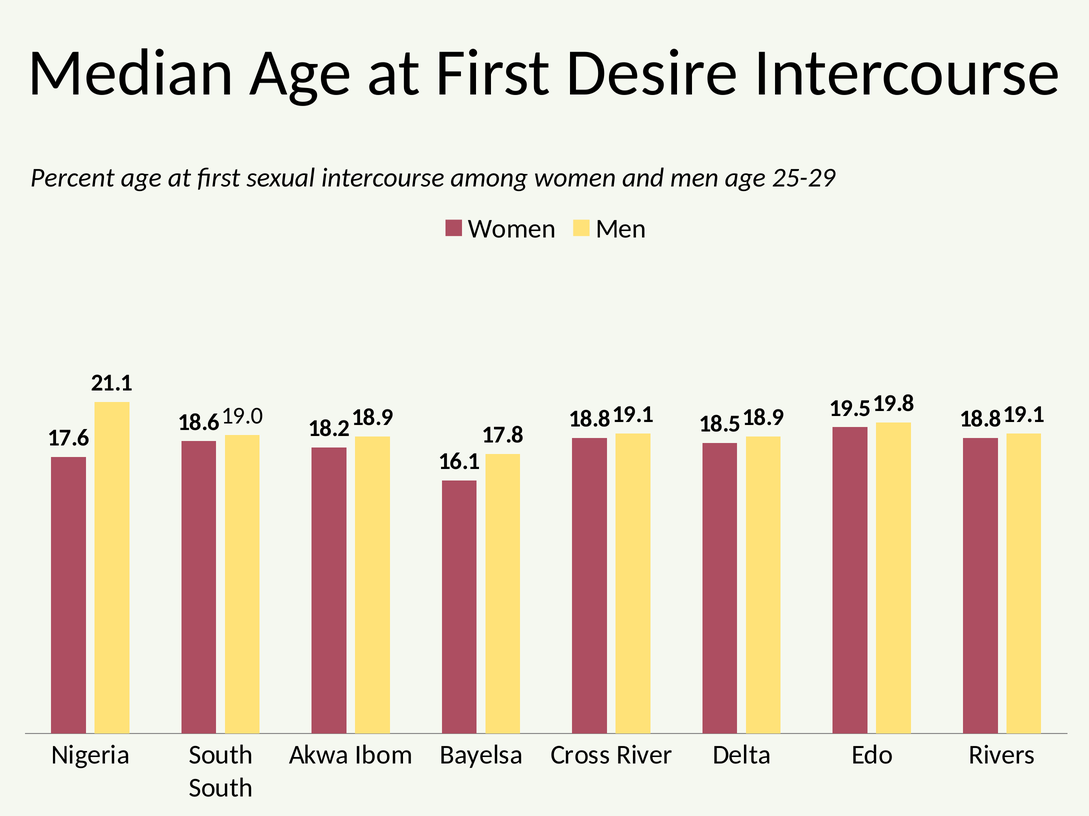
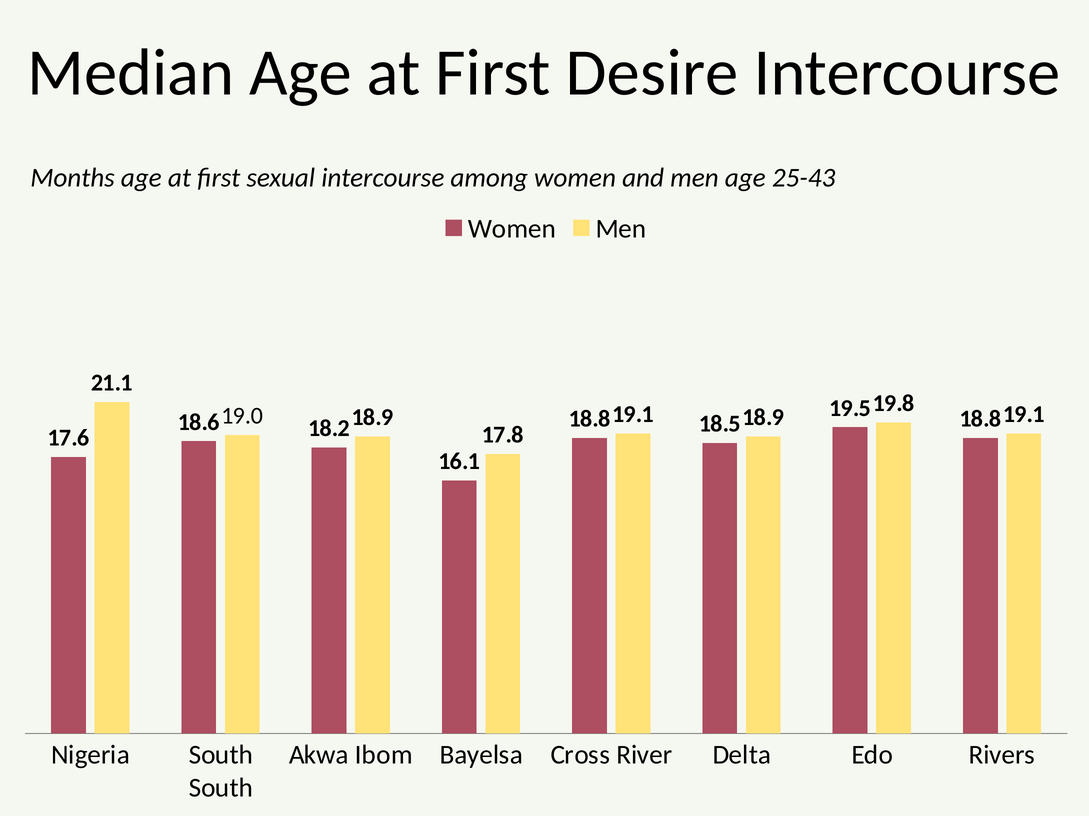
Percent: Percent -> Months
25-29: 25-29 -> 25-43
